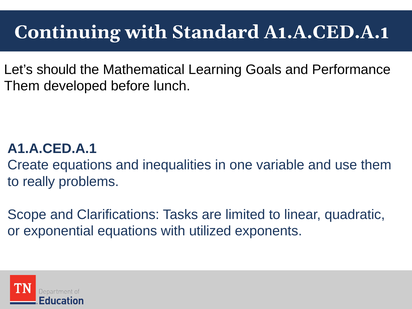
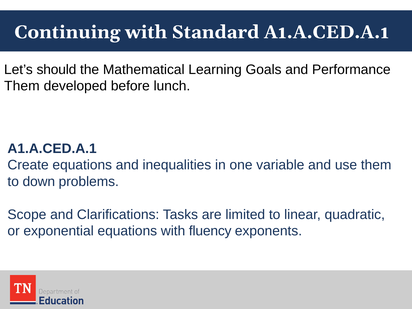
really: really -> down
utilized: utilized -> fluency
